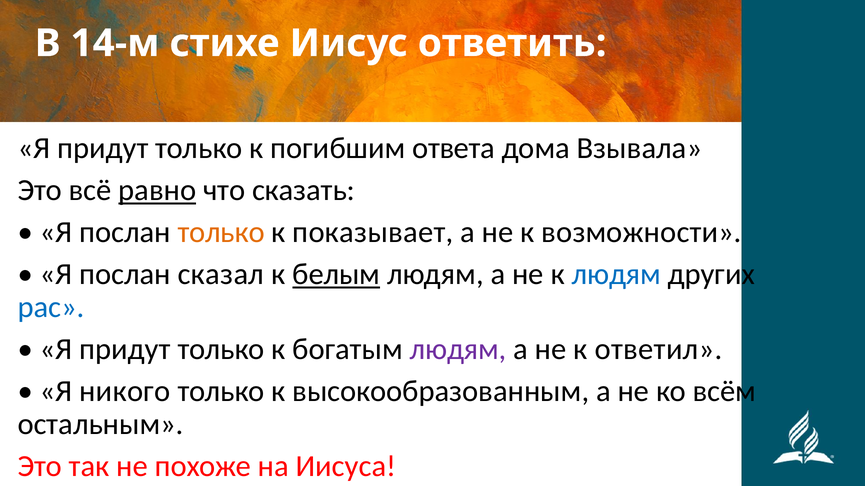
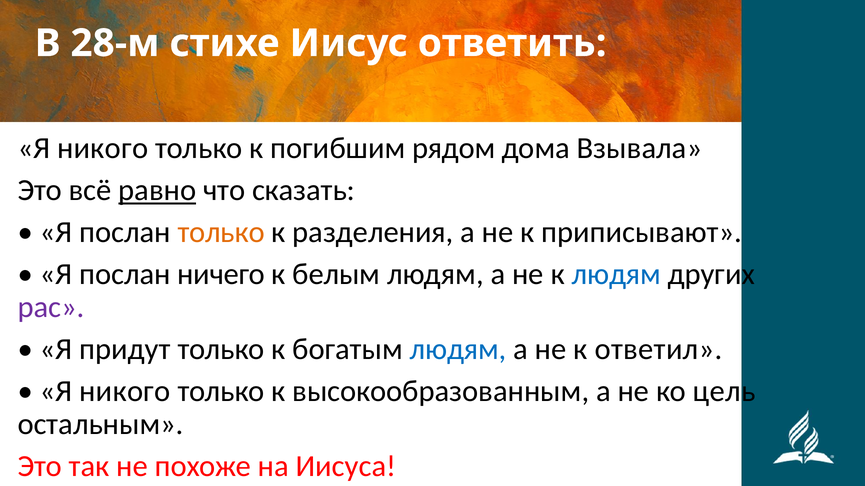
14-м: 14-м -> 28-м
придут at (103, 148): придут -> никого
ответа: ответа -> рядом
показывает: показывает -> разделения
возможности: возможности -> приписывают
сказал: сказал -> ничего
белым underline: present -> none
рас colour: blue -> purple
людям at (458, 350) colour: purple -> blue
всём: всём -> цель
